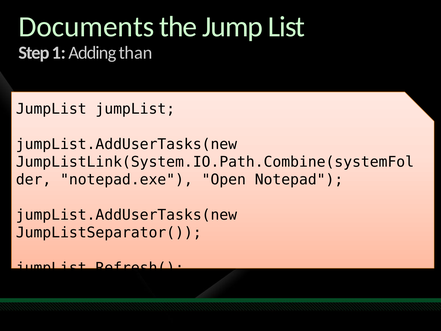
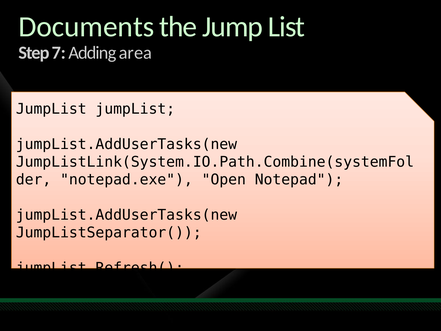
1: 1 -> 7
than: than -> area
